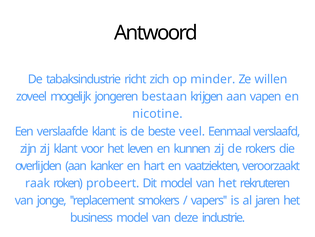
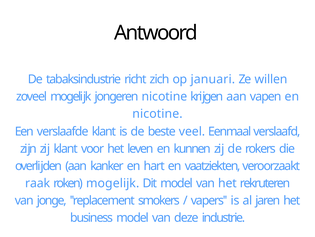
minder: minder -> januari
jongeren bestaan: bestaan -> nicotine
roken probeert: probeert -> mogelĳk
